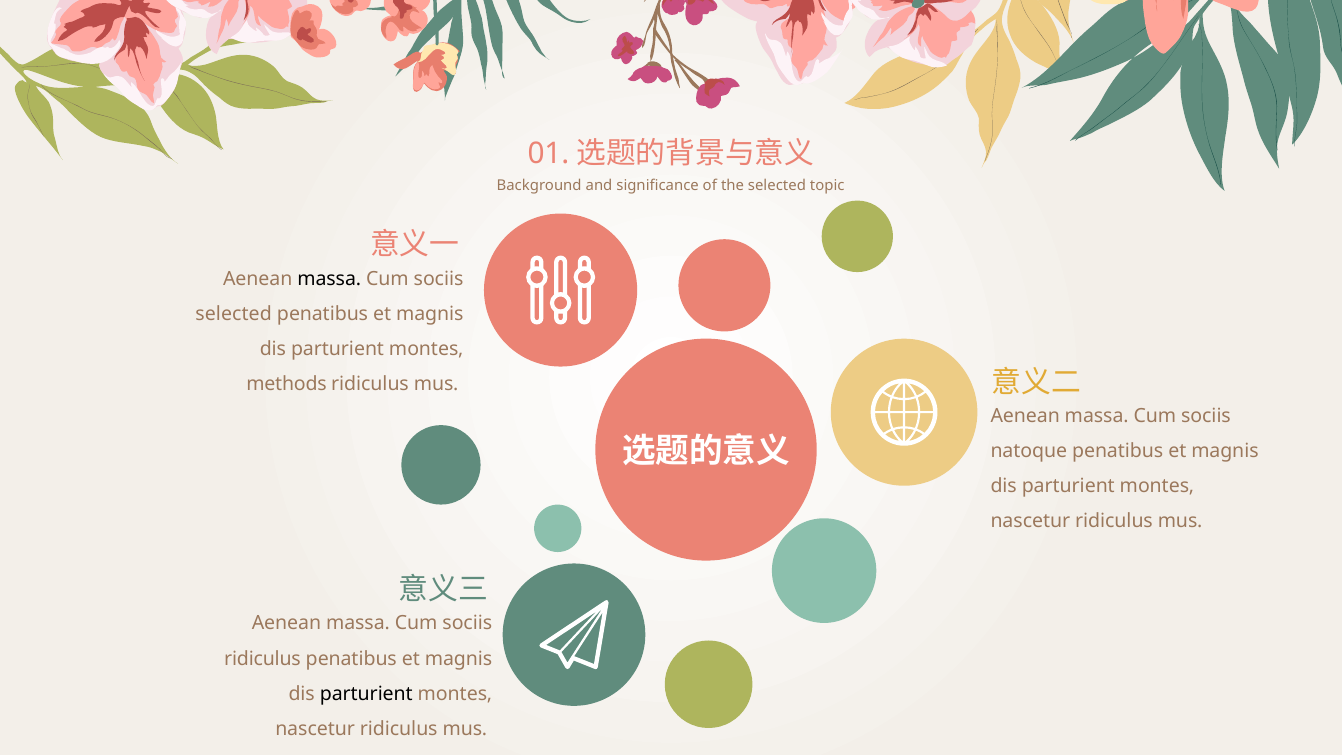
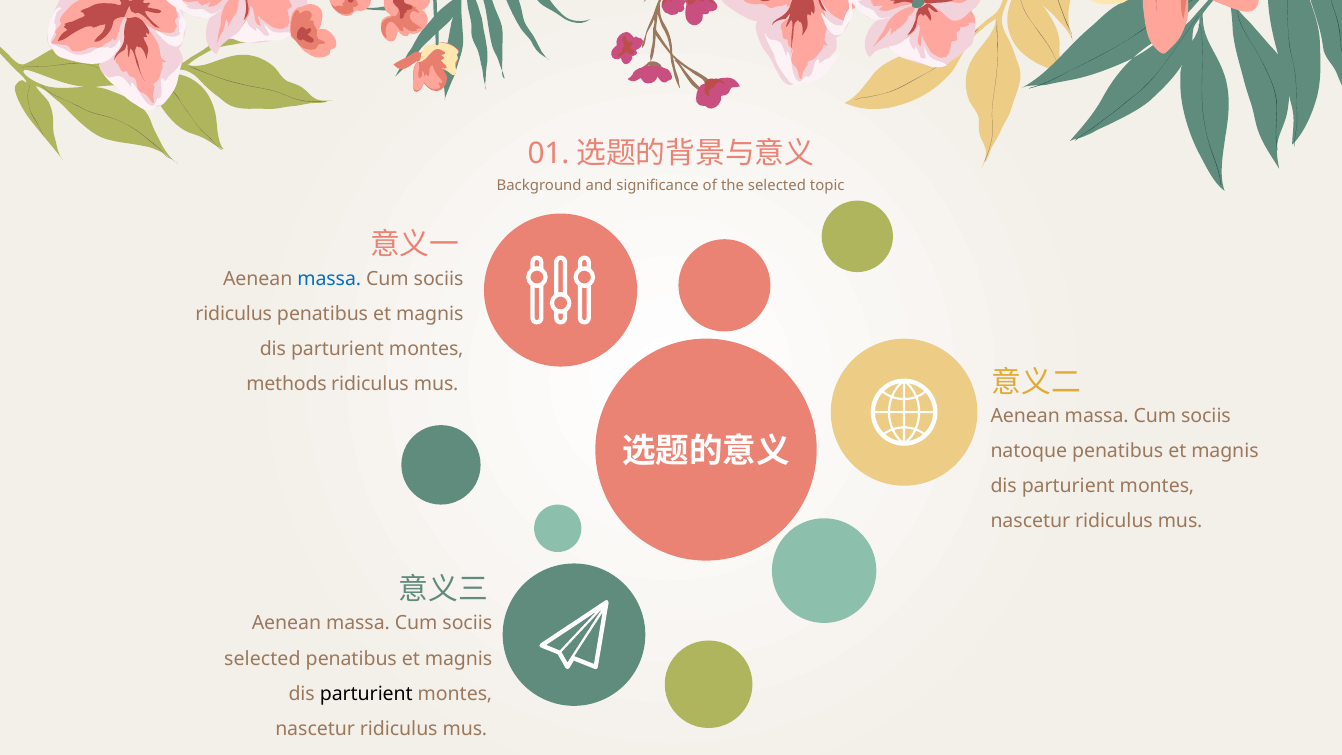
massa at (329, 279) colour: black -> blue
selected at (234, 314): selected -> ridiculus
ridiculus at (262, 659): ridiculus -> selected
